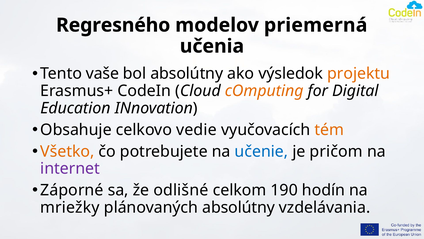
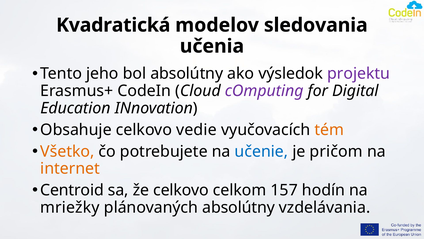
Regresného: Regresného -> Kvadratická
priemerná: priemerná -> sledovania
vaše: vaše -> jeho
projektu colour: orange -> purple
cOmputing colour: orange -> purple
internet colour: purple -> orange
Záporné: Záporné -> Centroid
že odlišné: odlišné -> celkovo
190: 190 -> 157
